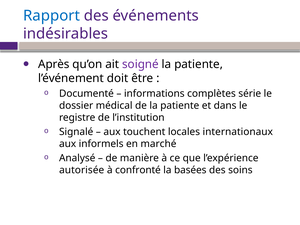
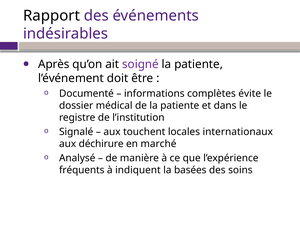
Rapport colour: blue -> black
série: série -> évite
informels: informels -> déchirure
autorisée: autorisée -> fréquents
confronté: confronté -> indiquent
